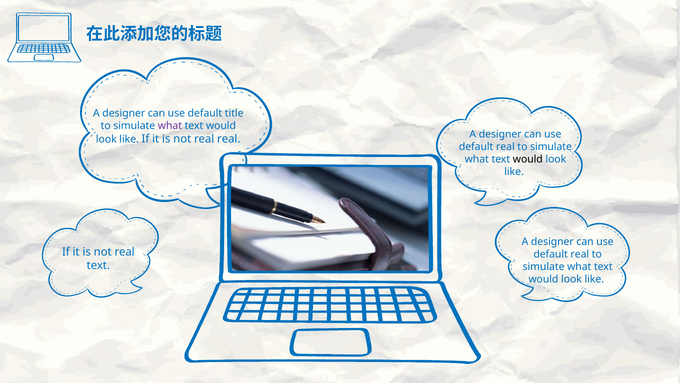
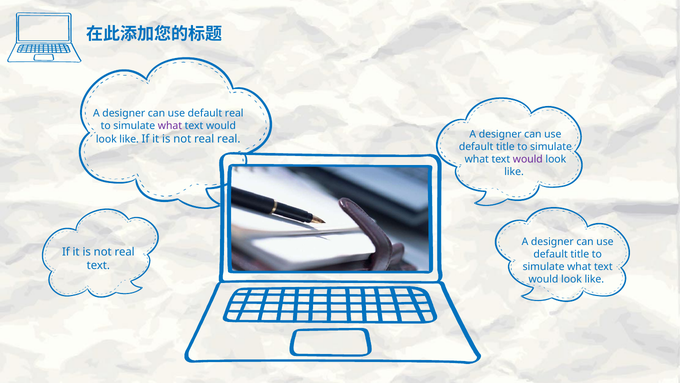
default title: title -> real
real at (505, 147): real -> title
would at (528, 159) colour: black -> purple
real at (580, 254): real -> title
